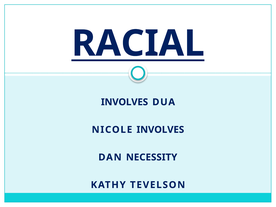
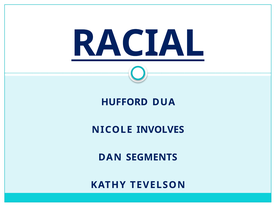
INVOLVES at (124, 102): INVOLVES -> HUFFORD
NECESSITY: NECESSITY -> SEGMENTS
